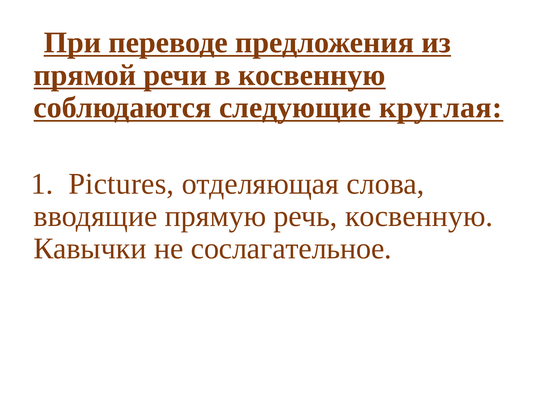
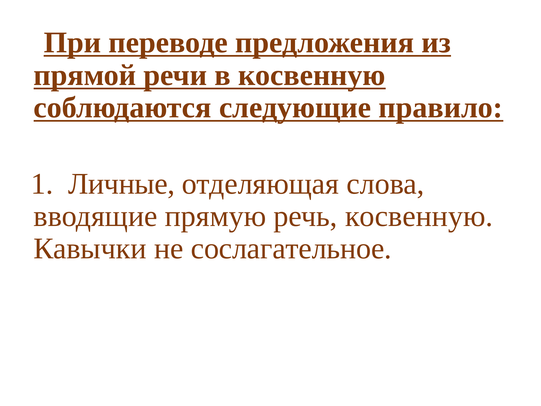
круглая: круглая -> правило
Pictures: Pictures -> Личные
